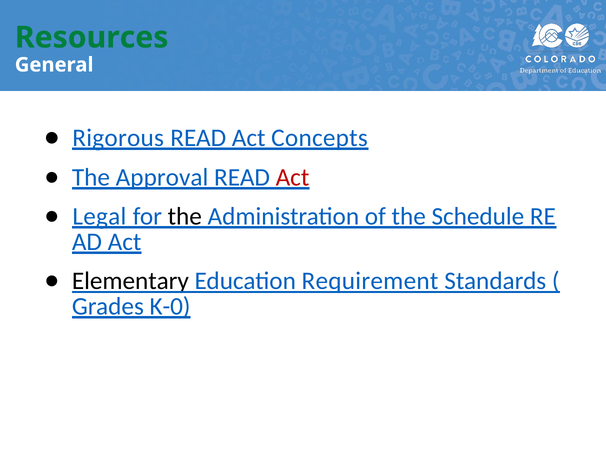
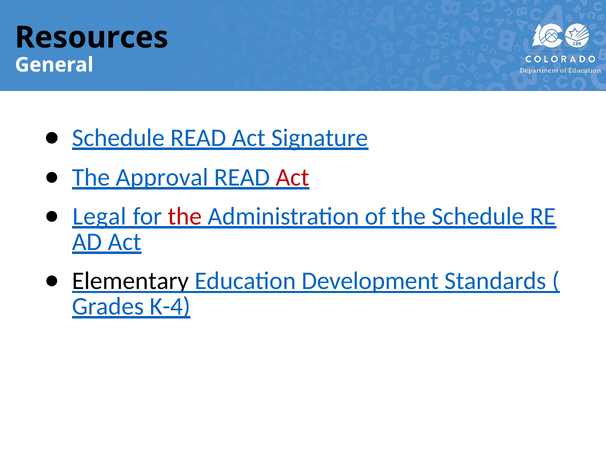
Resources colour: green -> black
Rigorous at (118, 138): Rigorous -> Schedule
Concepts: Concepts -> Signature
the at (185, 216) colour: black -> red
Requirement: Requirement -> Development
K-0: K-0 -> K-4
